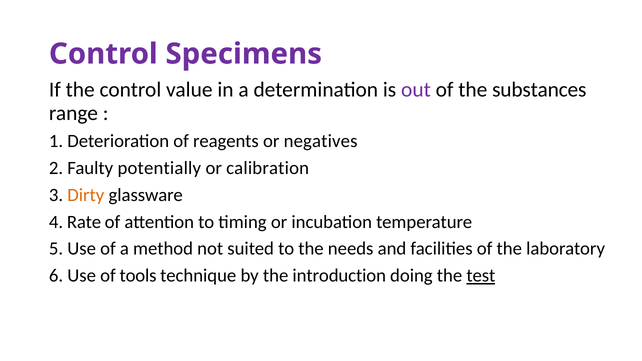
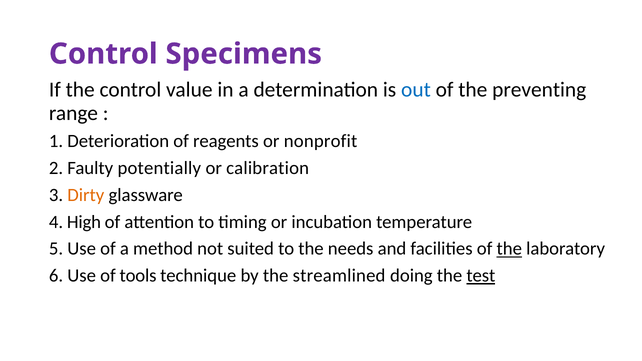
out colour: purple -> blue
substances: substances -> preventing
negatives: negatives -> nonprofit
Rate: Rate -> High
the at (509, 249) underline: none -> present
introduction: introduction -> streamlined
